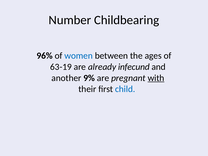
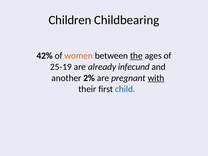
Number: Number -> Children
96%: 96% -> 42%
women colour: blue -> orange
the underline: none -> present
63-19: 63-19 -> 25-19
9%: 9% -> 2%
